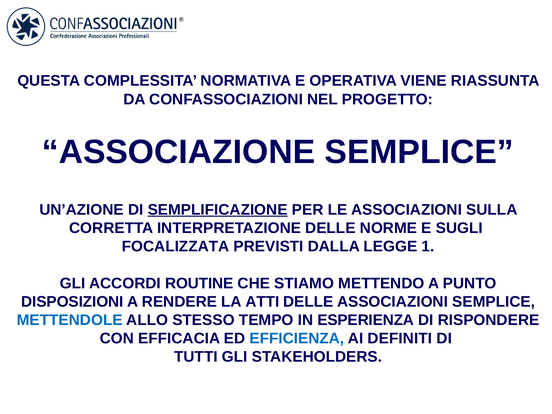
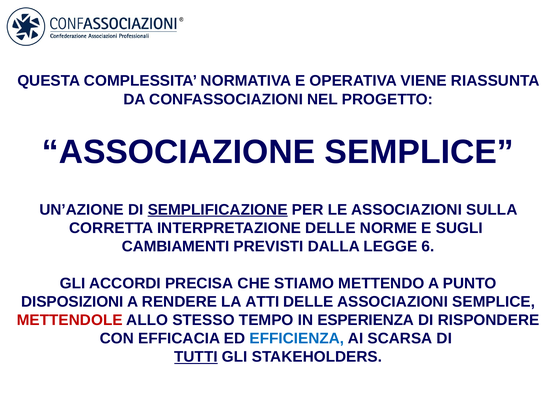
FOCALIZZATA: FOCALIZZATA -> CAMBIAMENTI
1: 1 -> 6
ROUTINE: ROUTINE -> PRECISA
METTENDOLE colour: blue -> red
DEFINITI: DEFINITI -> SCARSA
TUTTI underline: none -> present
